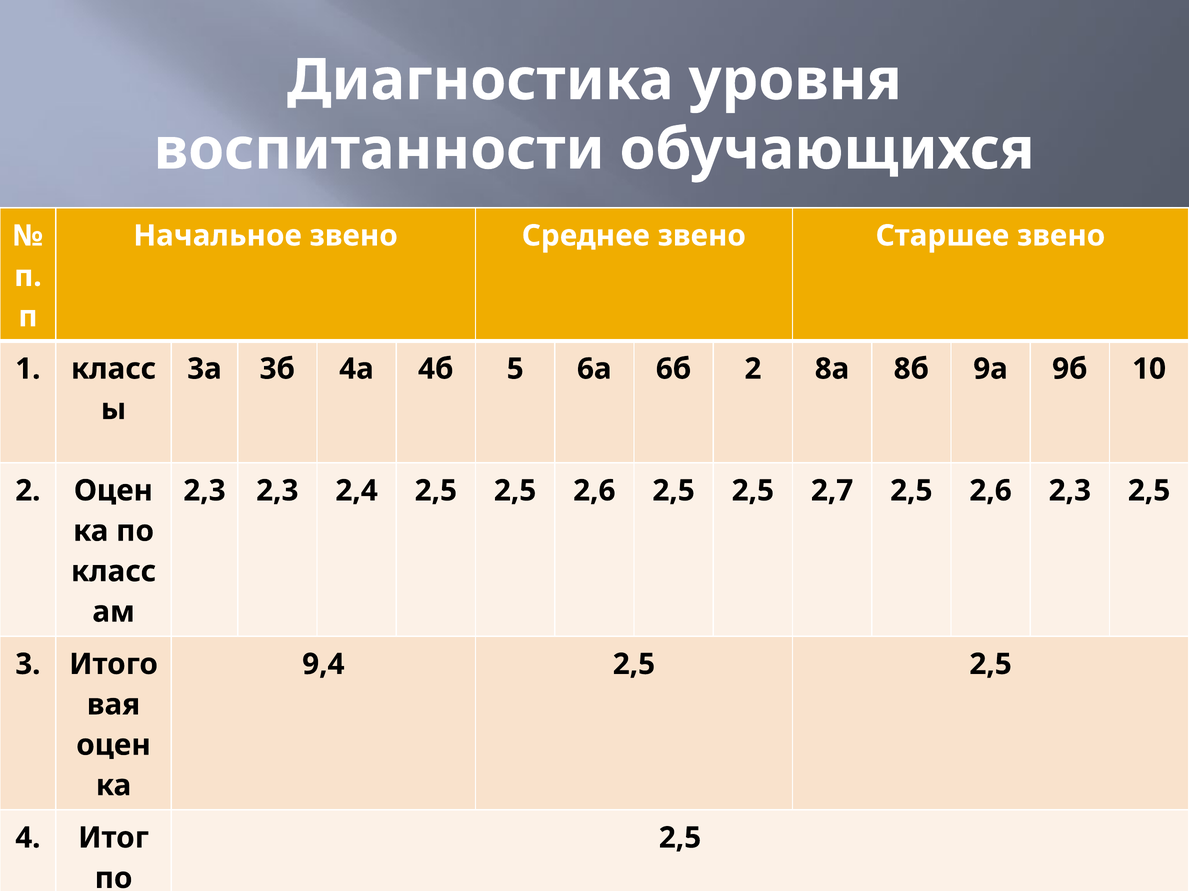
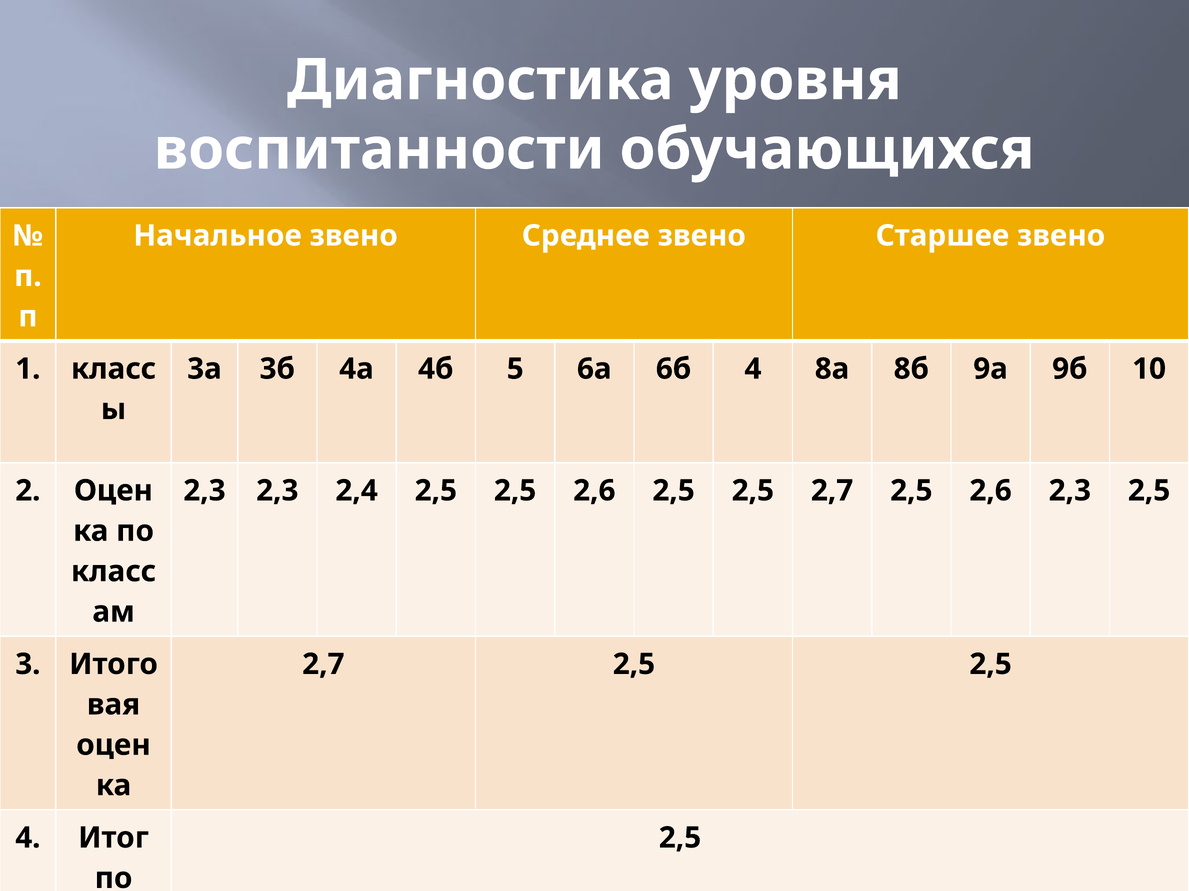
6б 2: 2 -> 4
9,4 at (323, 665): 9,4 -> 2,7
